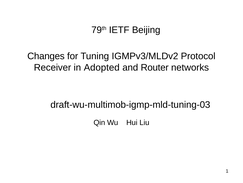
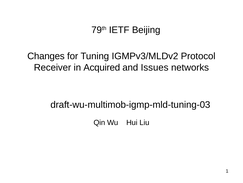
Adopted: Adopted -> Acquired
Router: Router -> Issues
